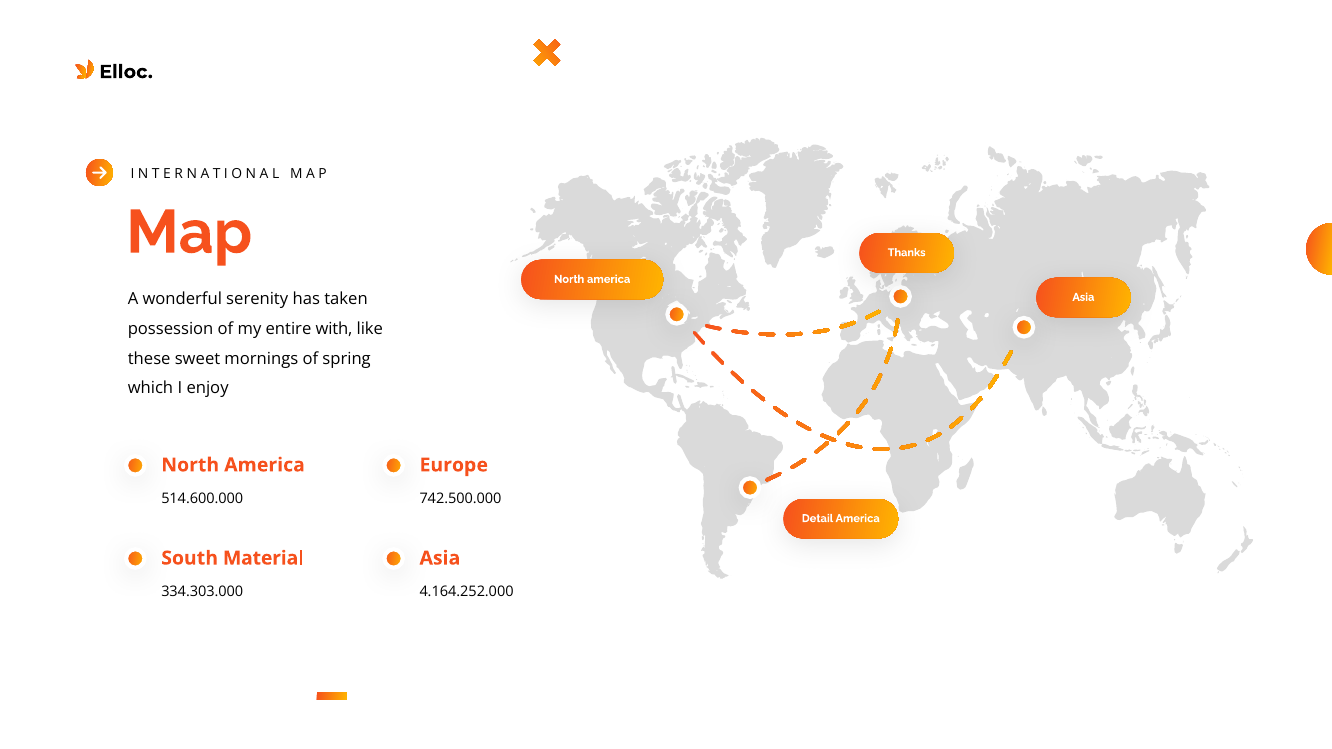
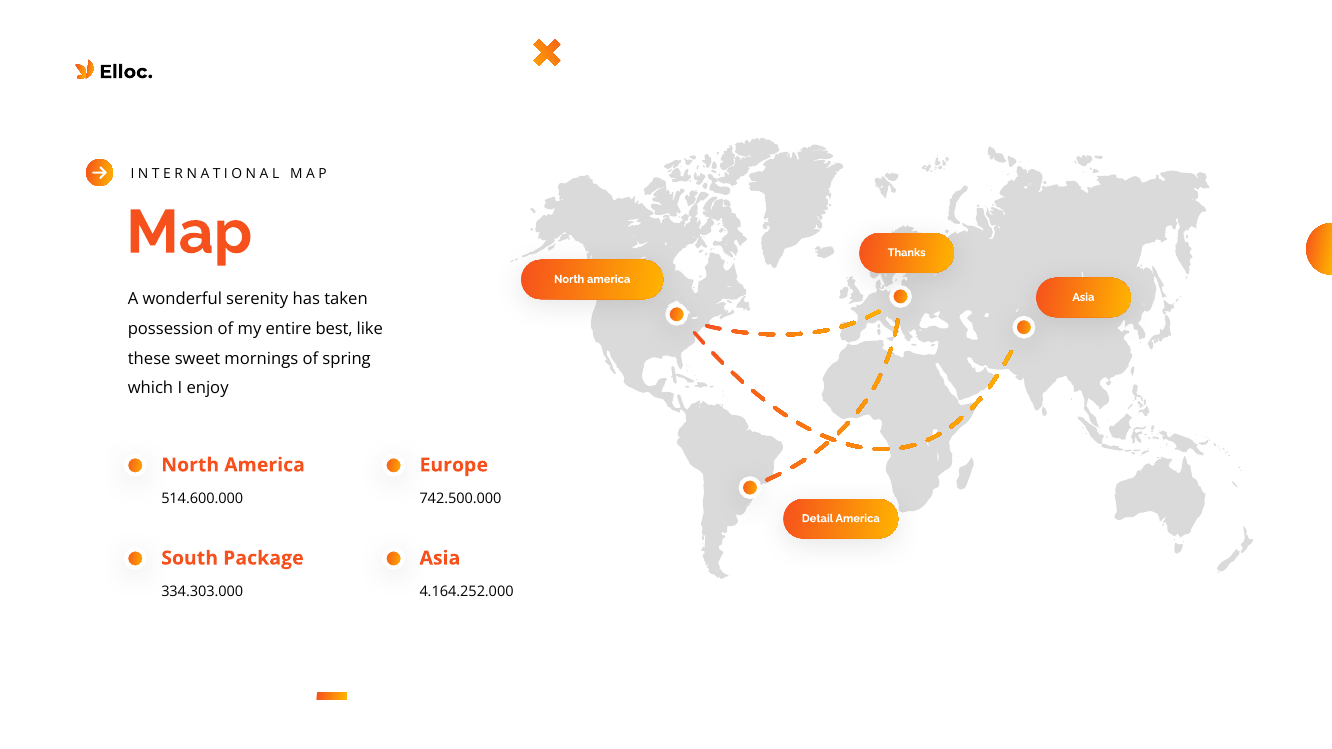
with: with -> best
Material: Material -> Package
